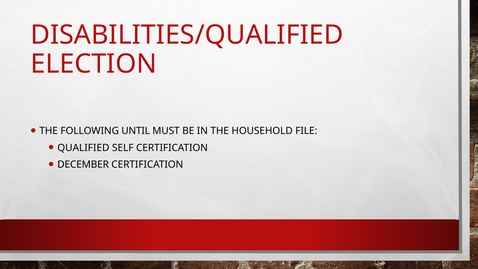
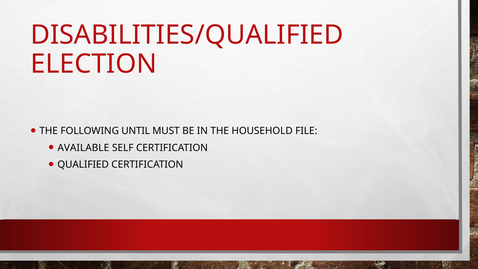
QUALIFIED: QUALIFIED -> AVAILABLE
DECEMBER: DECEMBER -> QUALIFIED
